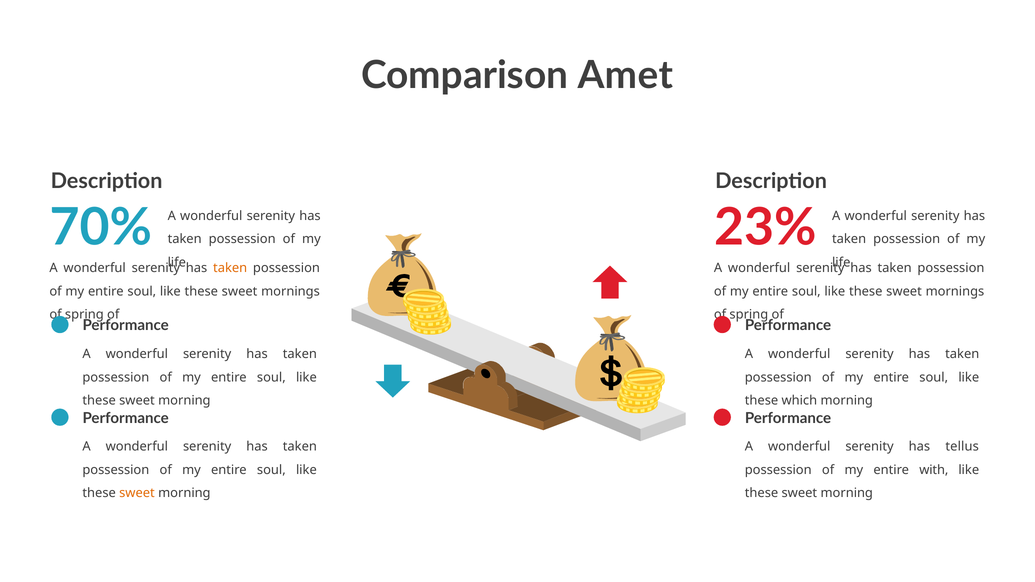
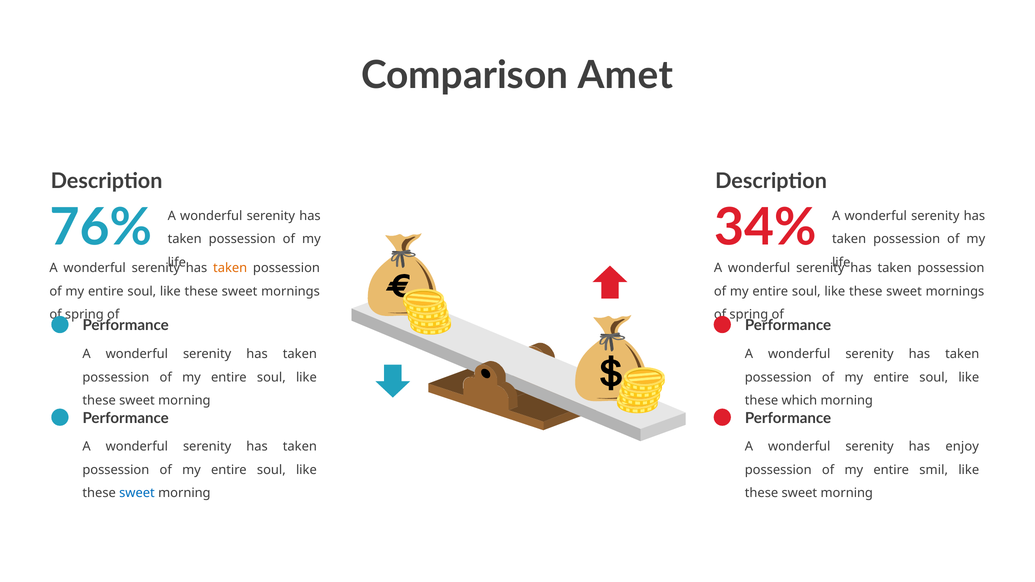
70%: 70% -> 76%
23%: 23% -> 34%
tellus: tellus -> enjoy
with: with -> smil
sweet at (137, 493) colour: orange -> blue
